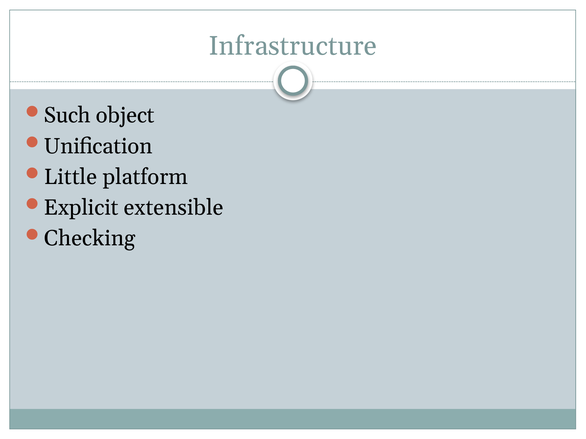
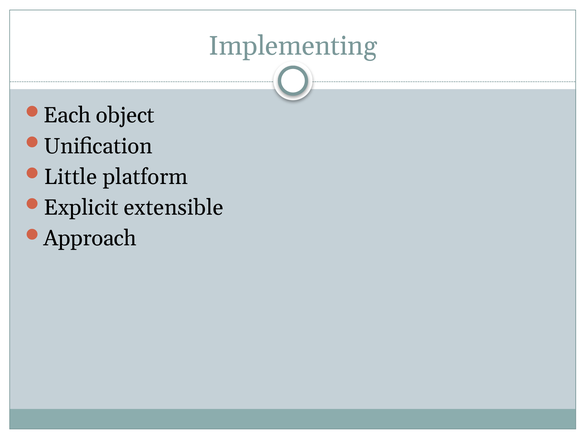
Infrastructure: Infrastructure -> Implementing
Such: Such -> Each
Checking: Checking -> Approach
